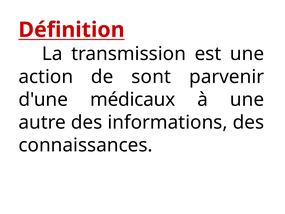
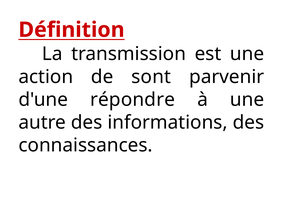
médicaux: médicaux -> répondre
